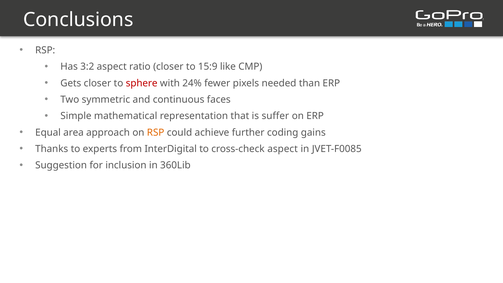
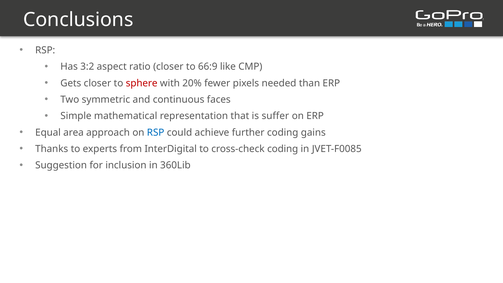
15:9: 15:9 -> 66:9
24%: 24% -> 20%
RSP at (156, 132) colour: orange -> blue
cross-check aspect: aspect -> coding
